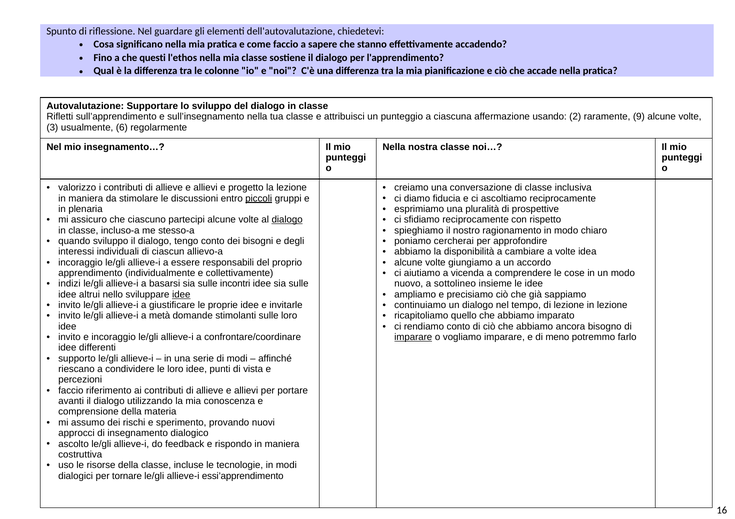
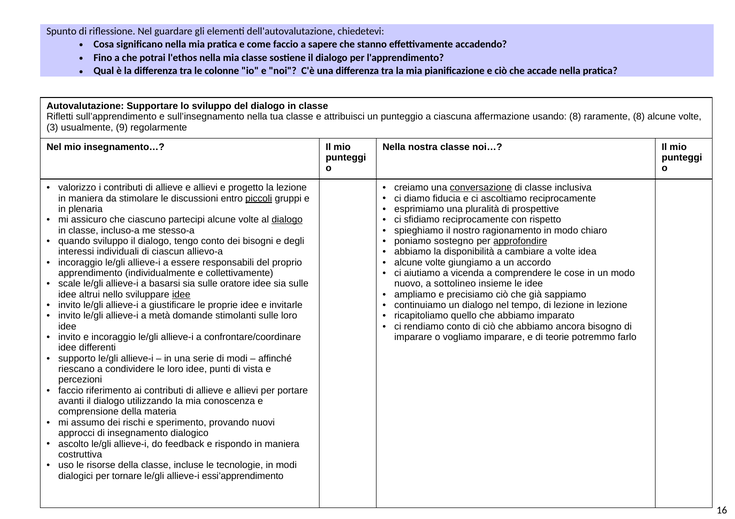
questi: questi -> potrai
usando 2: 2 -> 8
raramente 9: 9 -> 8
6: 6 -> 9
conversazione underline: none -> present
cercherai: cercherai -> sostegno
approfondire underline: none -> present
indizi: indizi -> scale
incontri: incontri -> oratore
imparare at (413, 338) underline: present -> none
meno: meno -> teorie
